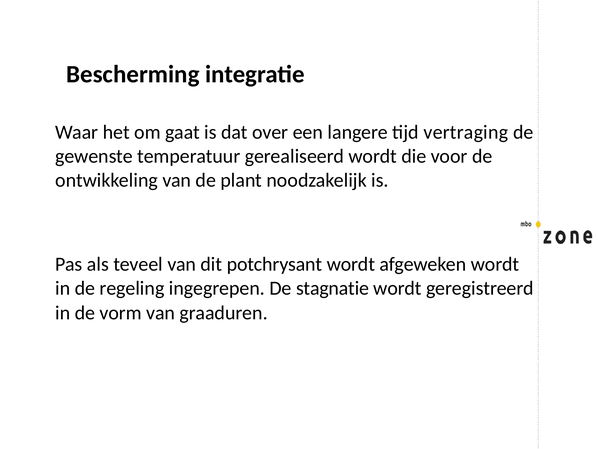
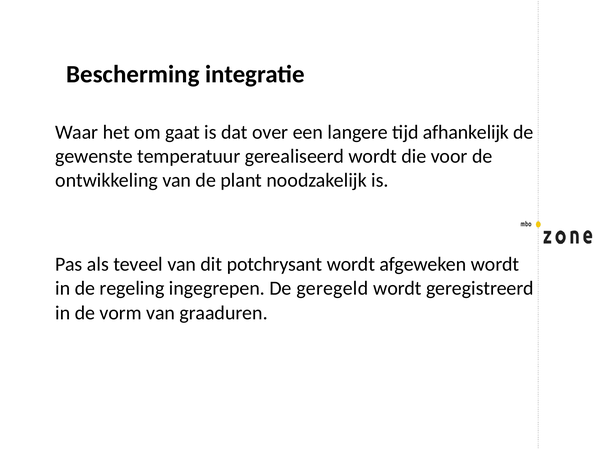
vertraging: vertraging -> afhankelijk
stagnatie: stagnatie -> geregeld
